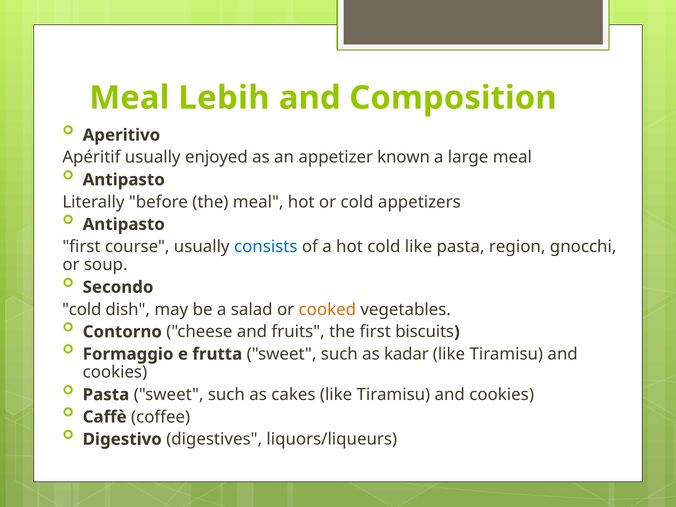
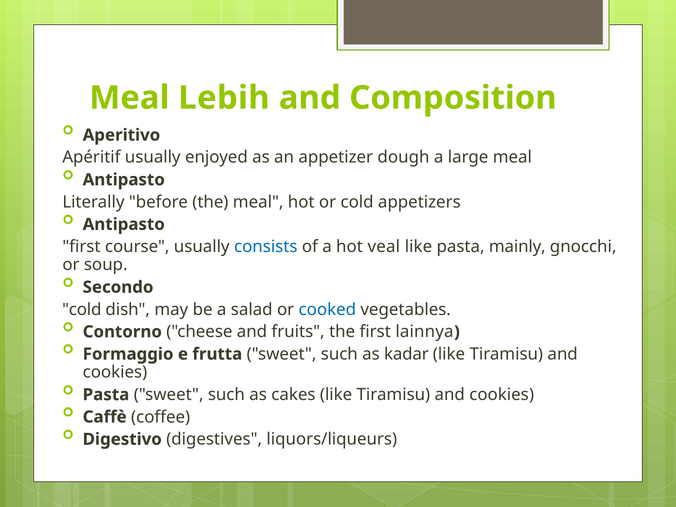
known: known -> dough
hot cold: cold -> veal
region: region -> mainly
cooked colour: orange -> blue
biscuits: biscuits -> lainnya
